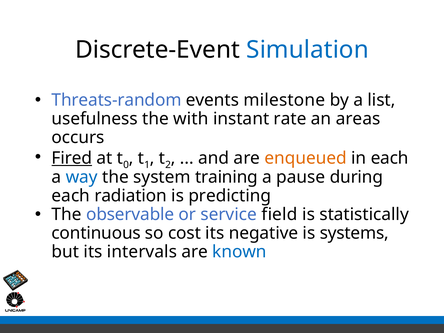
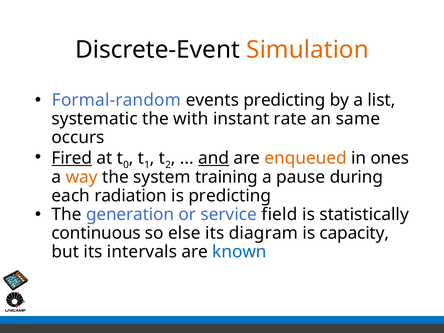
Simulation colour: blue -> orange
Threats-random: Threats-random -> Formal-random
events milestone: milestone -> predicting
usefulness: usefulness -> systematic
areas: areas -> same
and underline: none -> present
in each: each -> ones
way colour: blue -> orange
observable: observable -> generation
cost: cost -> else
negative: negative -> diagram
systems: systems -> capacity
